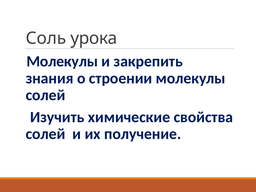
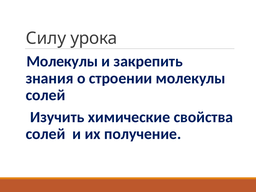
Соль: Соль -> Силу
